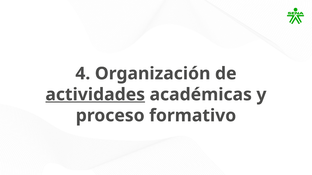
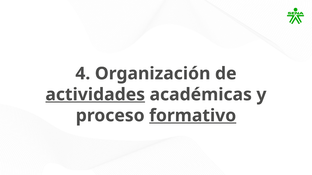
formativo underline: none -> present
